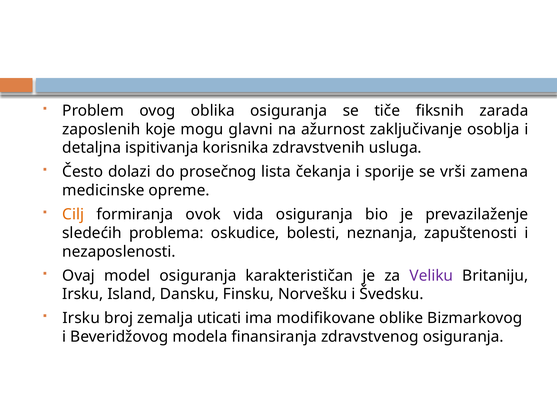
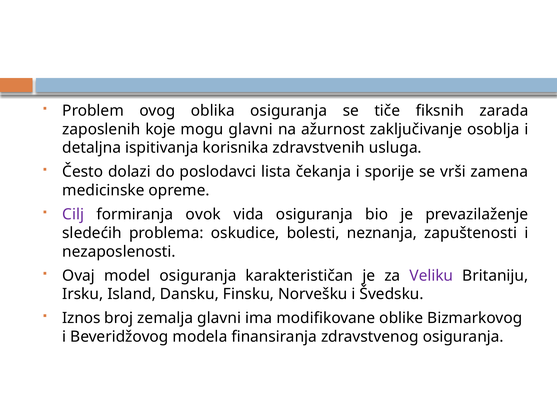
prosečnog: prosečnog -> poslodavci
Cilj colour: orange -> purple
Irsku at (81, 318): Irsku -> Iznos
zemalja uticati: uticati -> glavni
